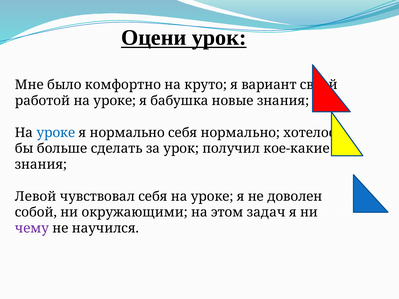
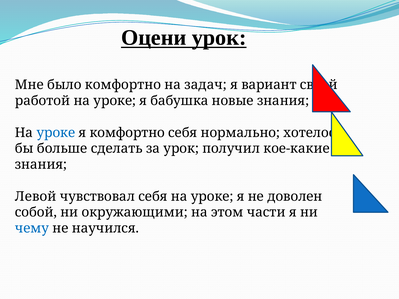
круто: круто -> задач
я нормально: нормально -> комфортно
задач: задач -> части
чему colour: purple -> blue
